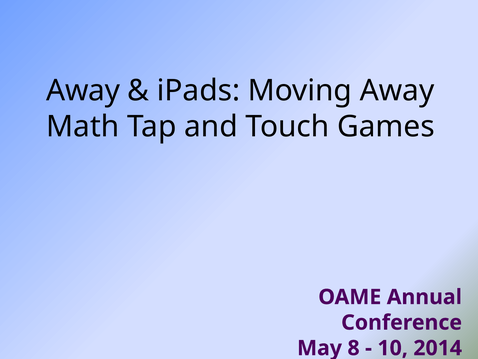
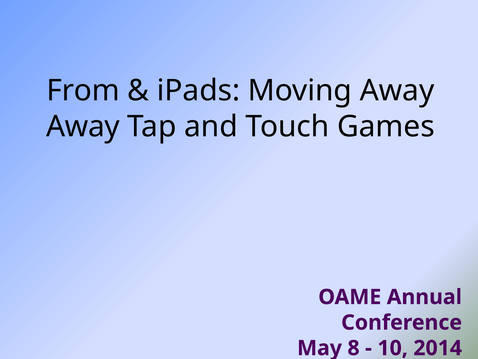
Away at (83, 91): Away -> From
Math at (83, 126): Math -> Away
